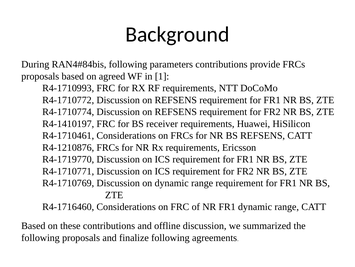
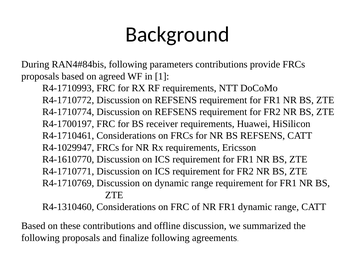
R4-1410197: R4-1410197 -> R4-1700197
R4-1210876: R4-1210876 -> R4-1029947
R4-1719770: R4-1719770 -> R4-1610770
R4-1716460: R4-1716460 -> R4-1310460
